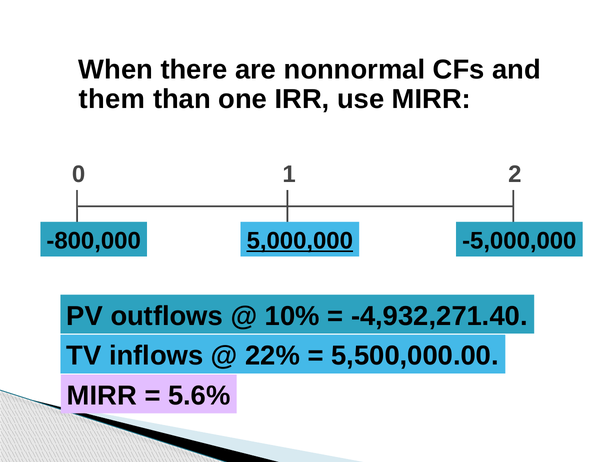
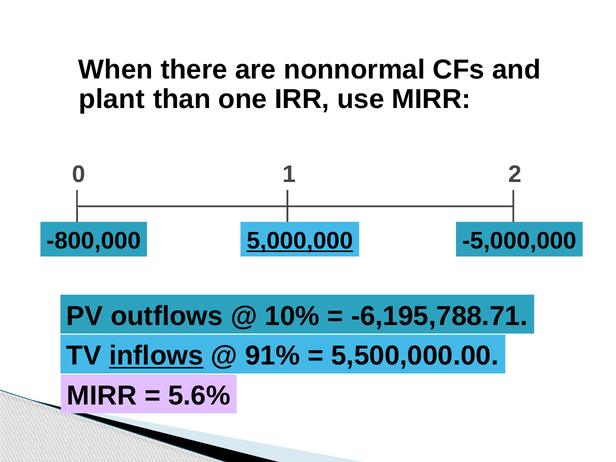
them: them -> plant
-4,932,271.40: -4,932,271.40 -> -6,195,788.71
inflows underline: none -> present
22%: 22% -> 91%
